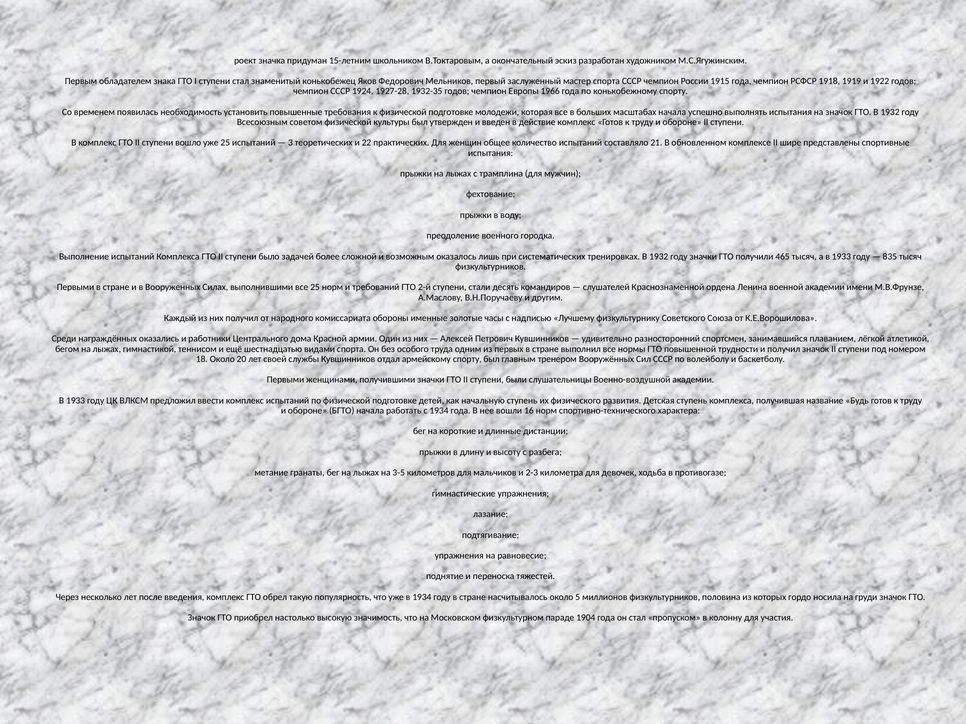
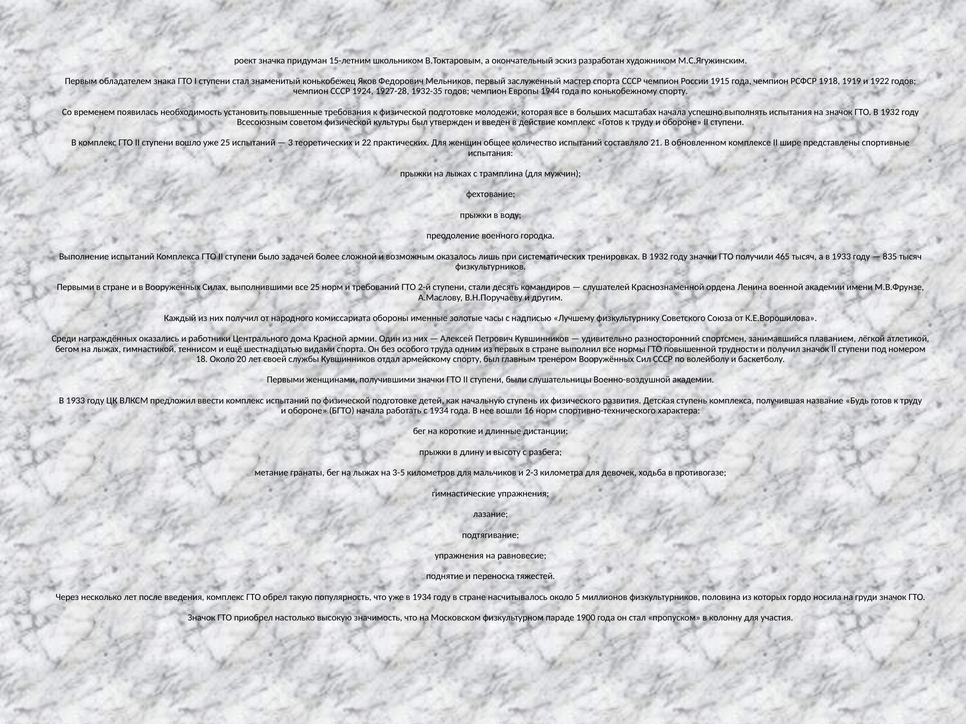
1966: 1966 -> 1944
1904: 1904 -> 1900
